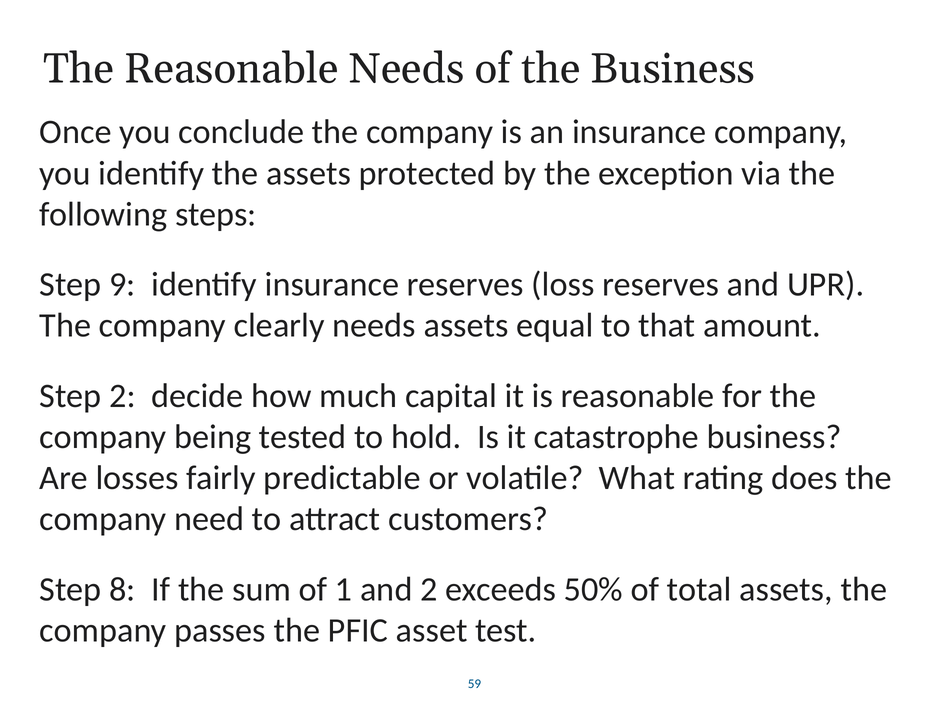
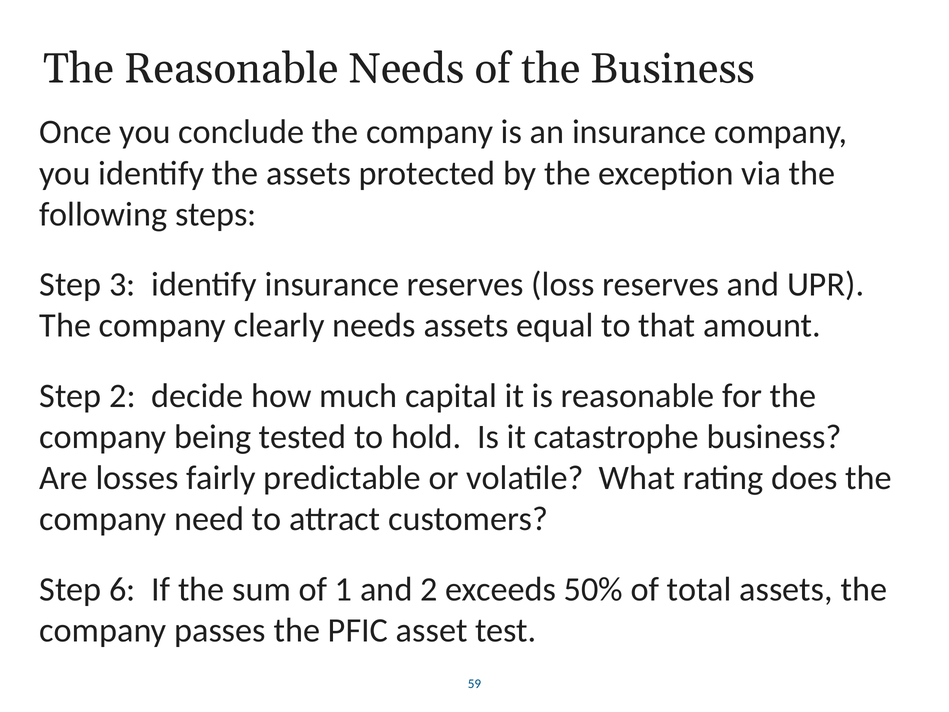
9: 9 -> 3
8: 8 -> 6
